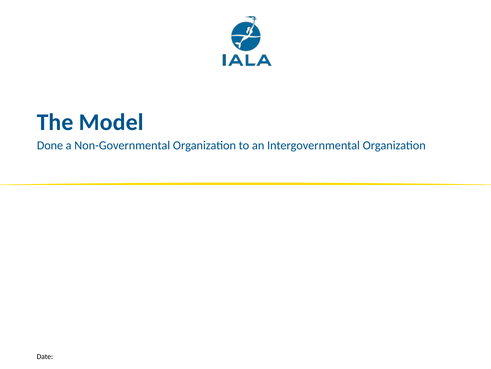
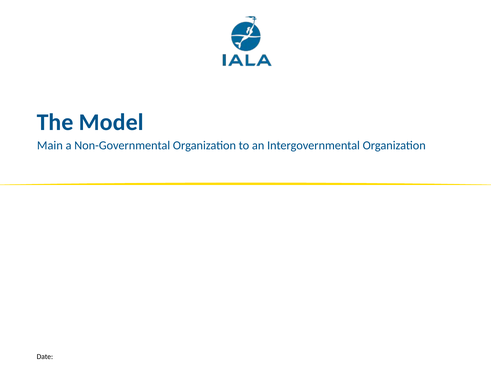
Done: Done -> Main
